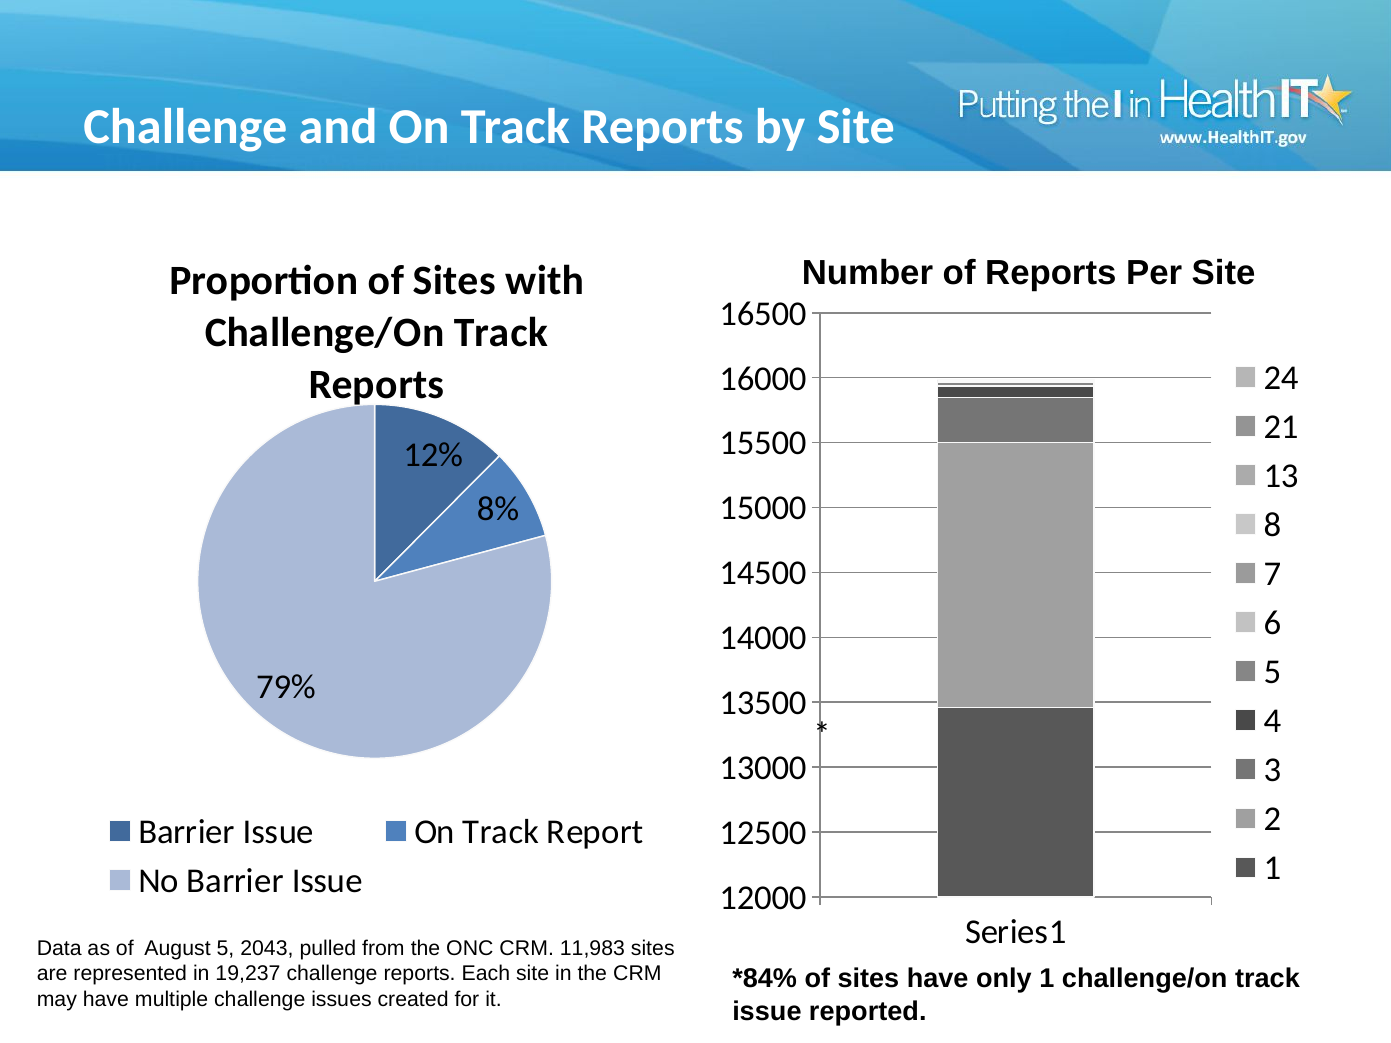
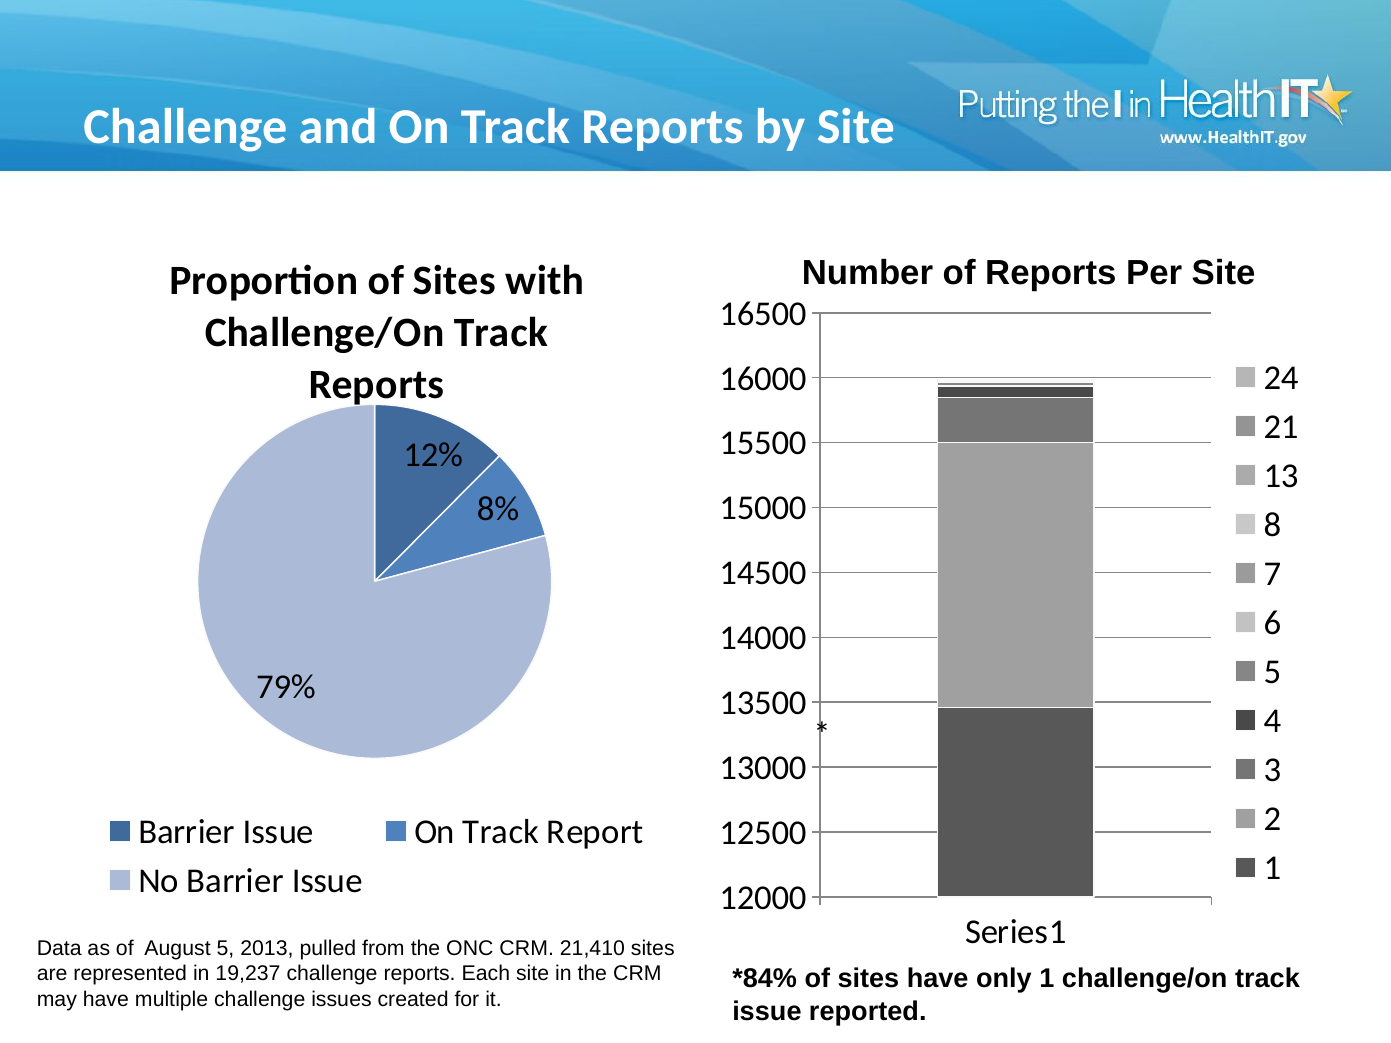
2043: 2043 -> 2013
11,983: 11,983 -> 21,410
